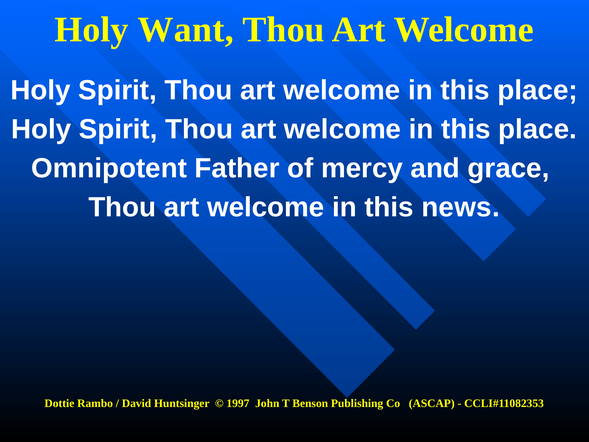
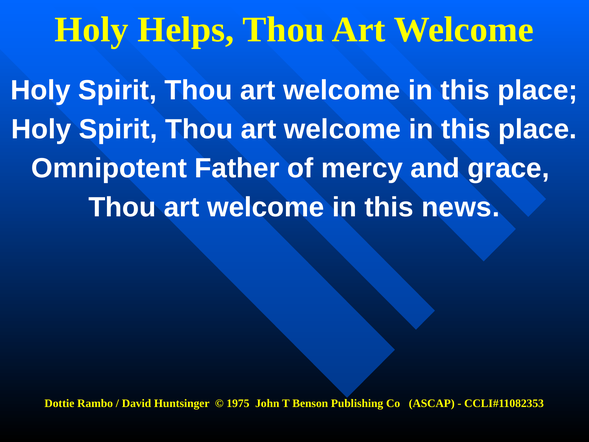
Want: Want -> Helps
1997: 1997 -> 1975
